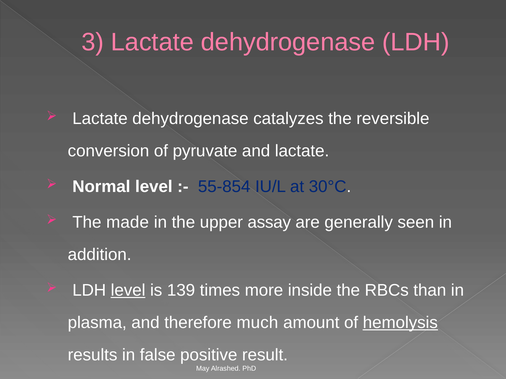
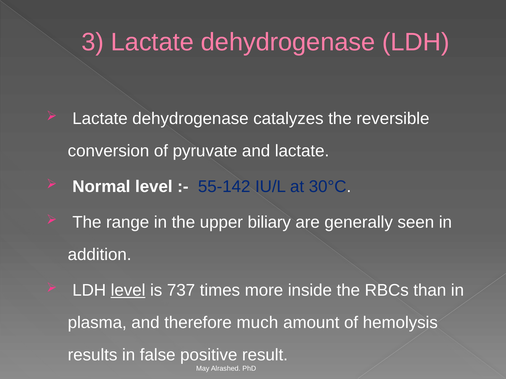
55-854: 55-854 -> 55-142
made: made -> range
assay: assay -> biliary
139: 139 -> 737
hemolysis underline: present -> none
